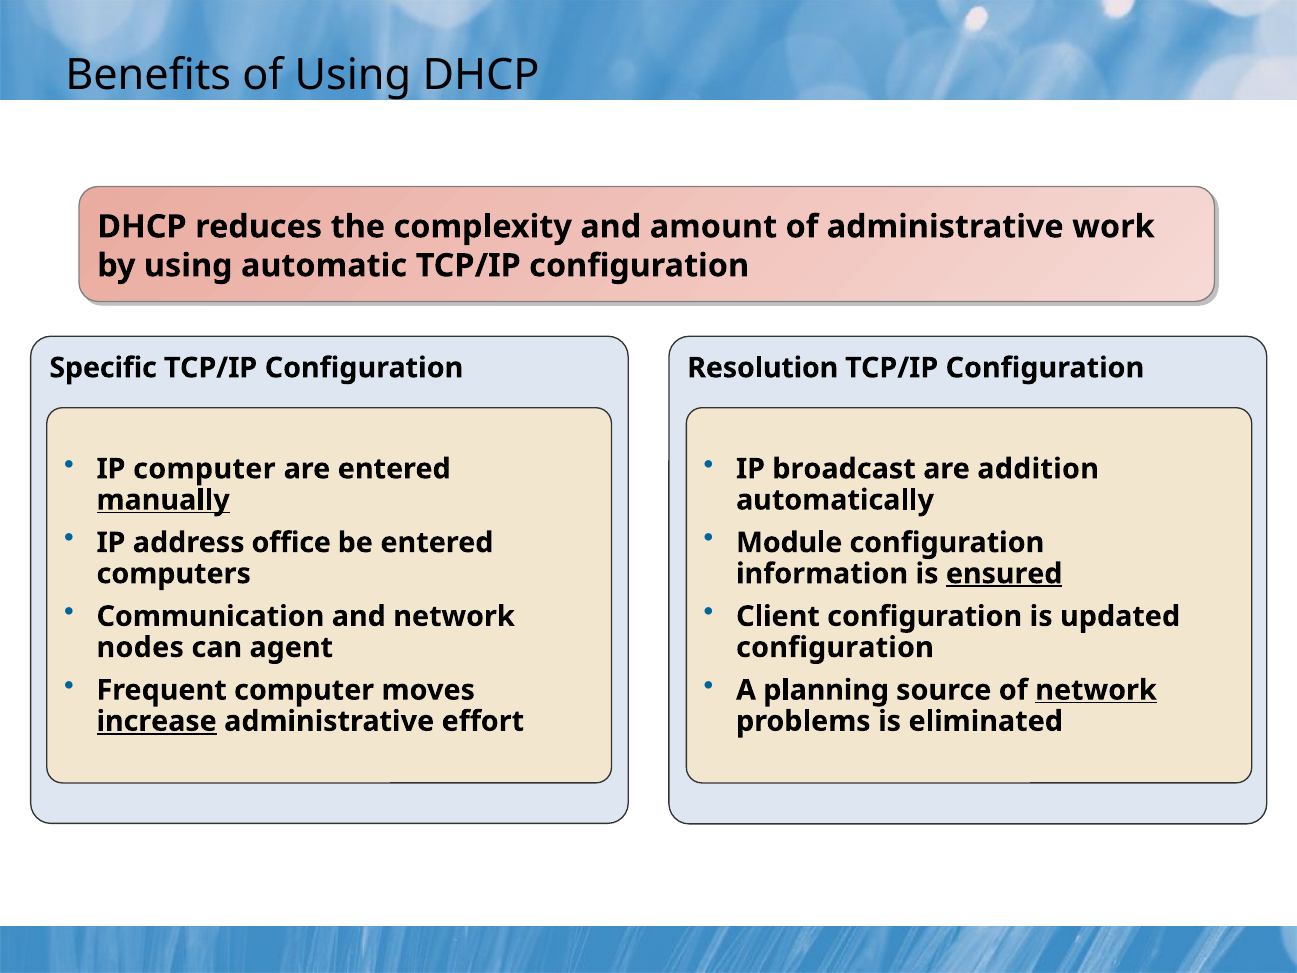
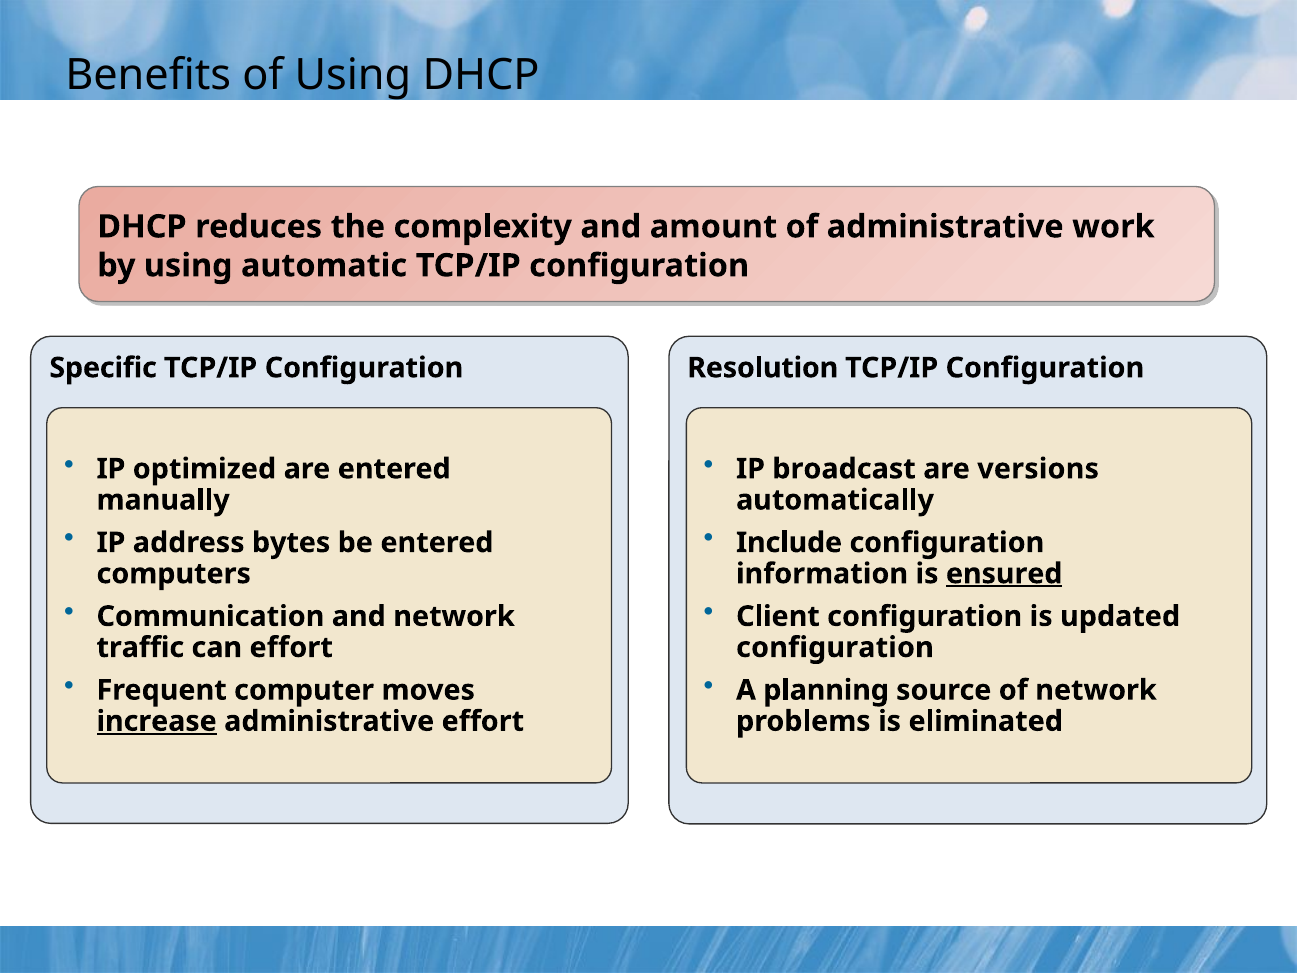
IP computer: computer -> optimized
addition: addition -> versions
manually underline: present -> none
office: office -> bytes
Module: Module -> Include
nodes: nodes -> traffic
can agent: agent -> effort
network at (1096, 690) underline: present -> none
